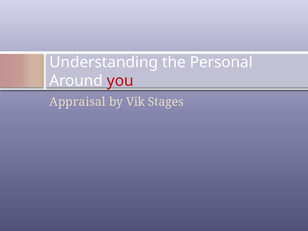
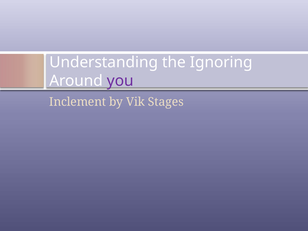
Personal: Personal -> Ignoring
you colour: red -> purple
Appraisal: Appraisal -> Inclement
